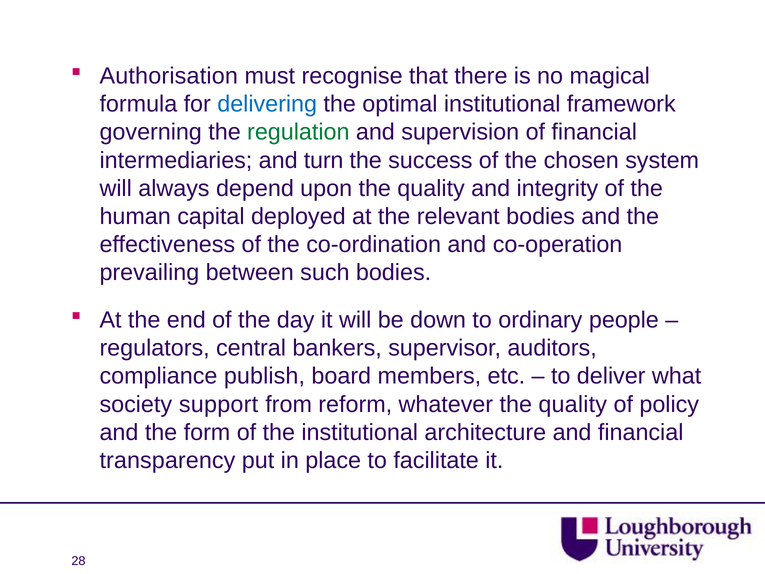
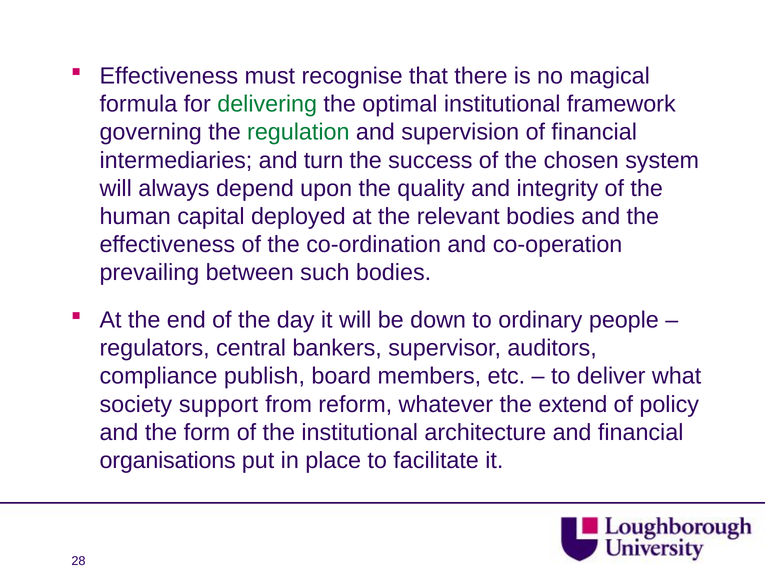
Authorisation at (169, 76): Authorisation -> Effectiveness
delivering colour: blue -> green
whatever the quality: quality -> extend
transparency: transparency -> organisations
